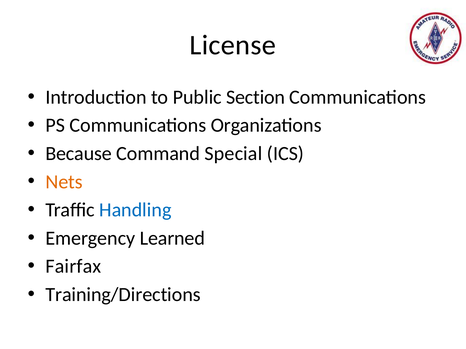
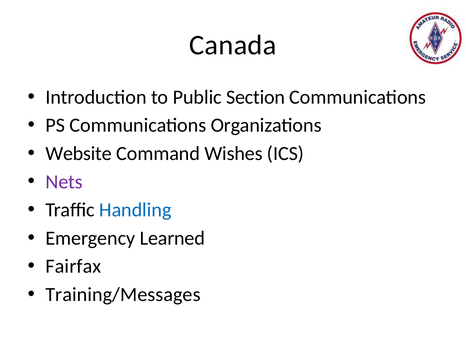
License: License -> Canada
Because: Because -> Website
Special: Special -> Wishes
Nets colour: orange -> purple
Training/Directions: Training/Directions -> Training/Messages
